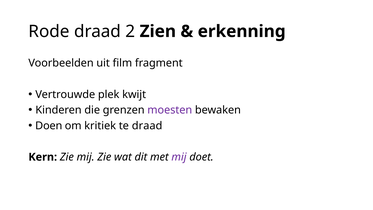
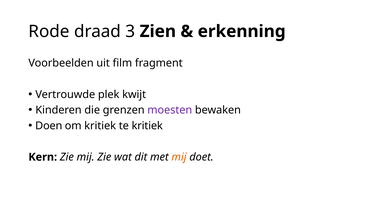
2: 2 -> 3
te draad: draad -> kritiek
mij at (179, 157) colour: purple -> orange
